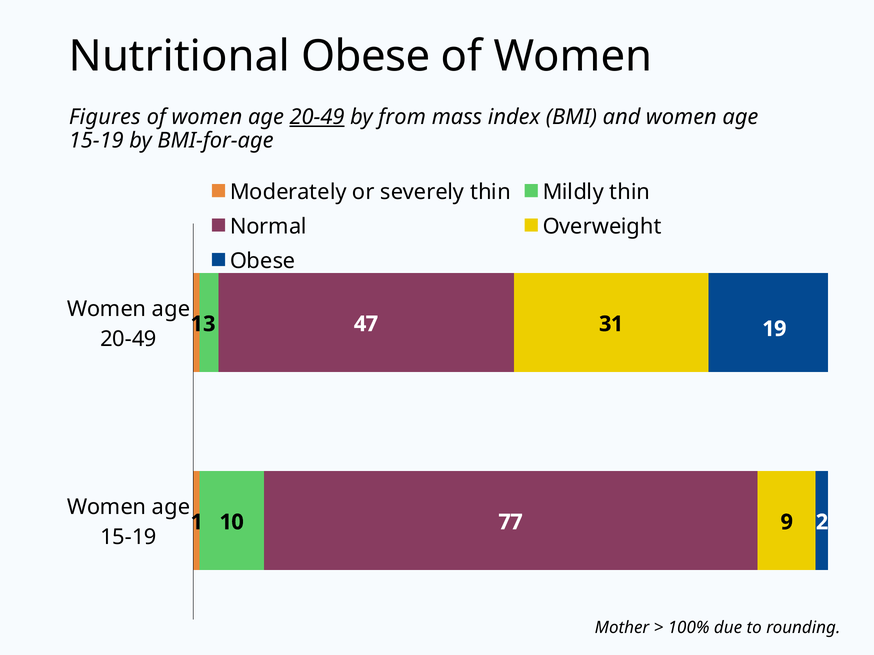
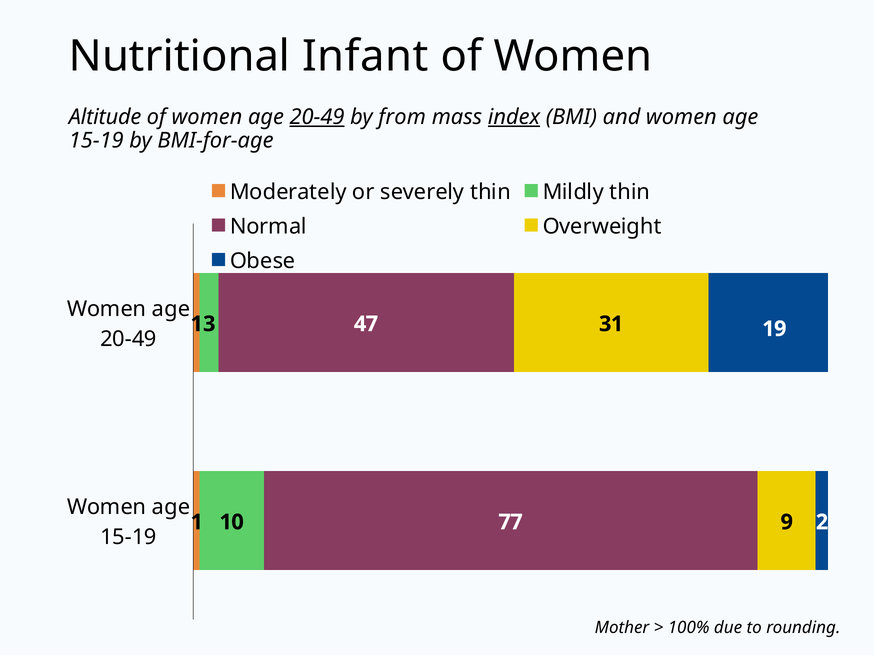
Nutritional Obese: Obese -> Infant
Figures: Figures -> Altitude
index underline: none -> present
